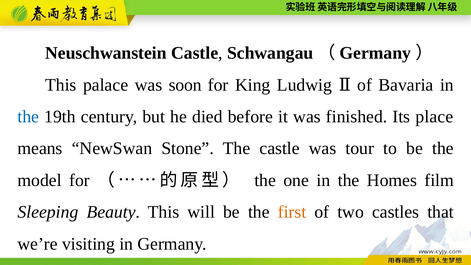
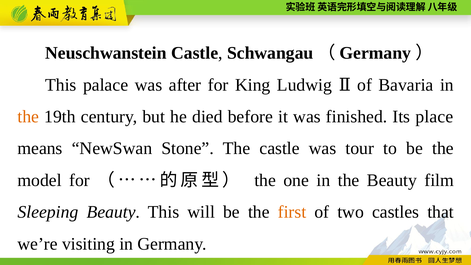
soon: soon -> after
the at (28, 117) colour: blue -> orange
the Homes: Homes -> Beauty
